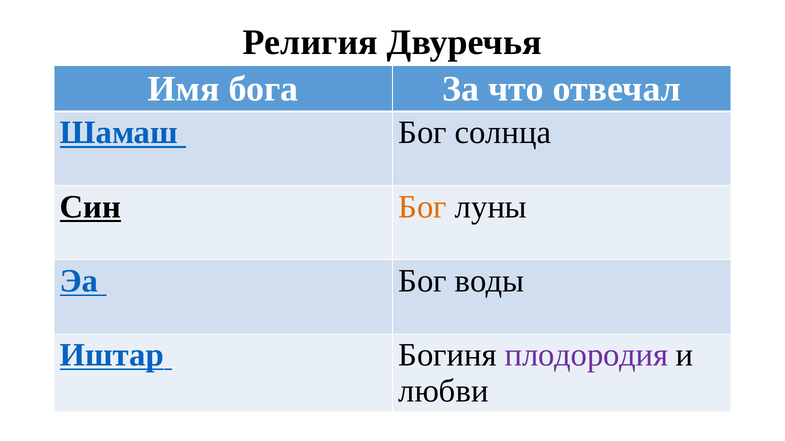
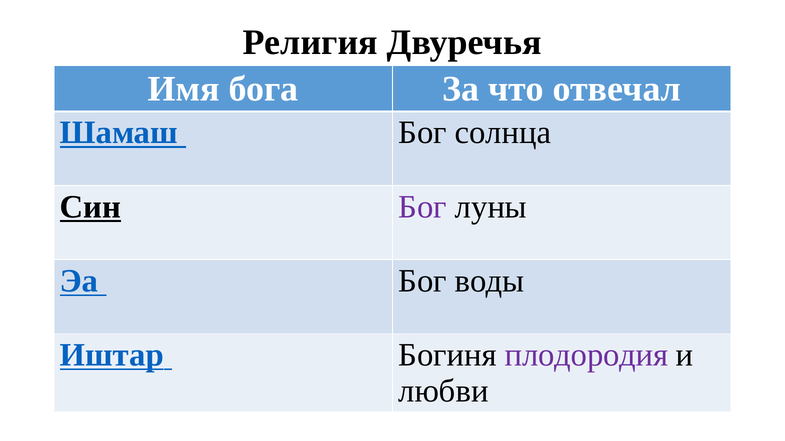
Бог at (423, 207) colour: orange -> purple
